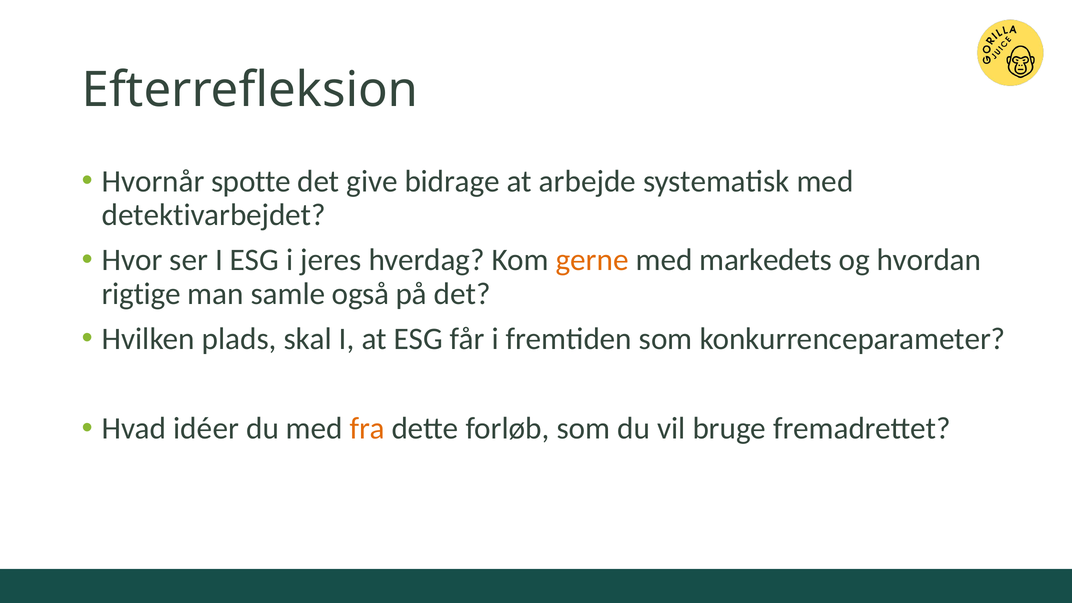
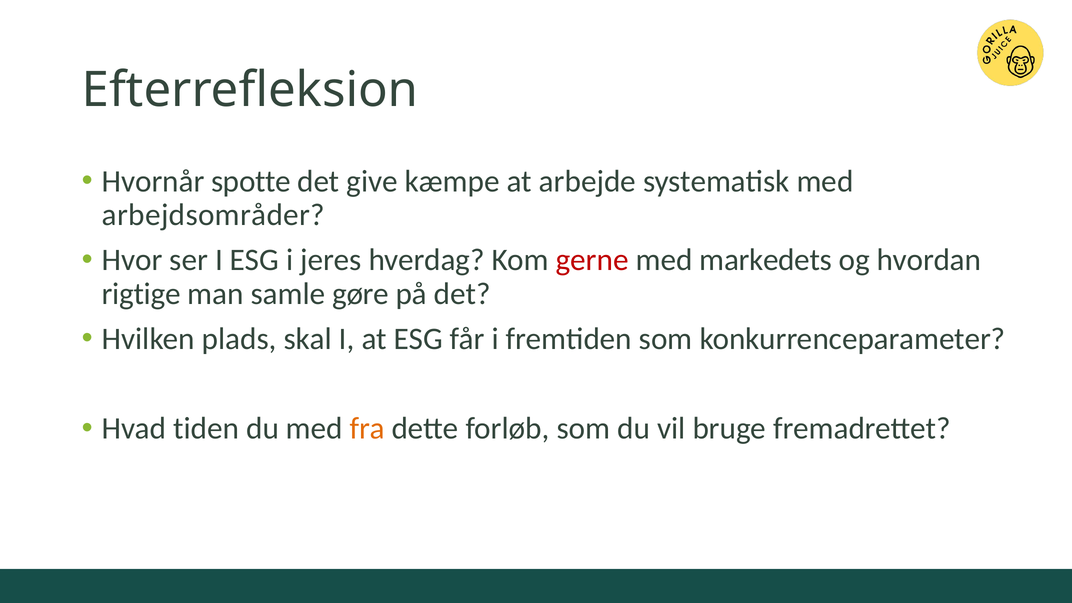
bidrage: bidrage -> kæmpe
detektivarbejdet: detektivarbejdet -> arbejdsområder
gerne colour: orange -> red
også: også -> gøre
idéer: idéer -> tiden
